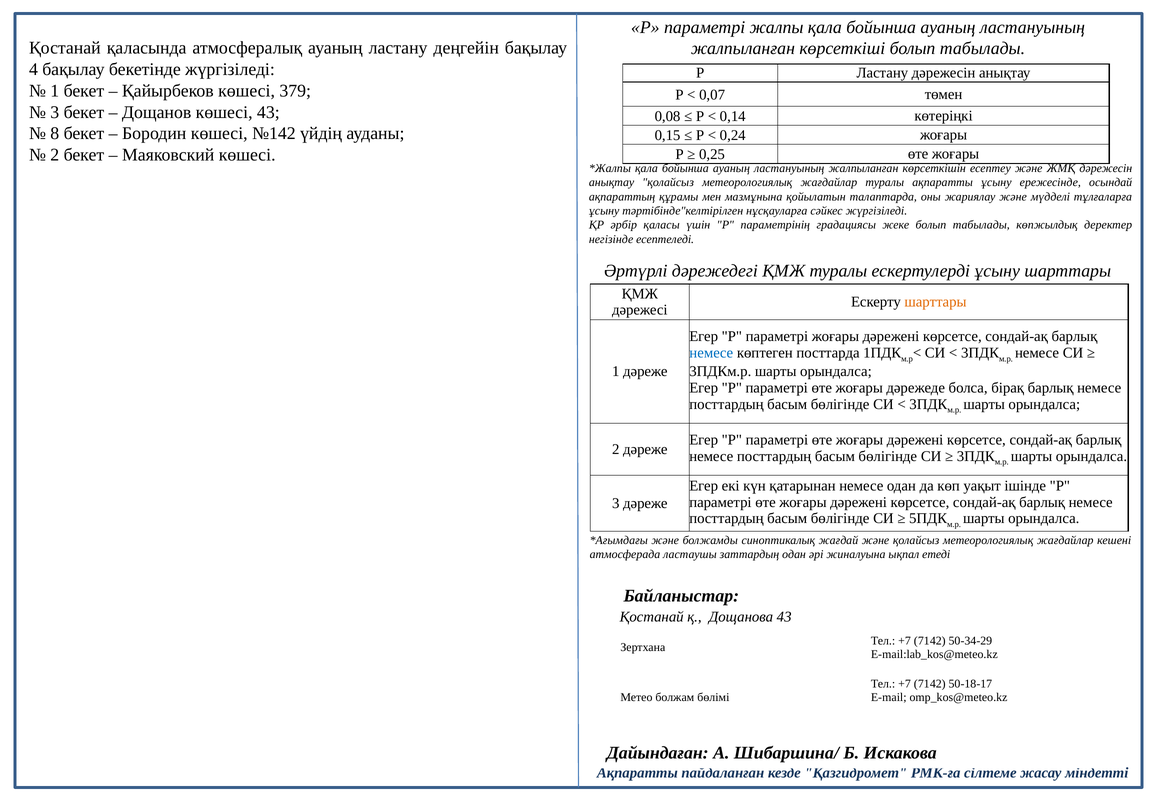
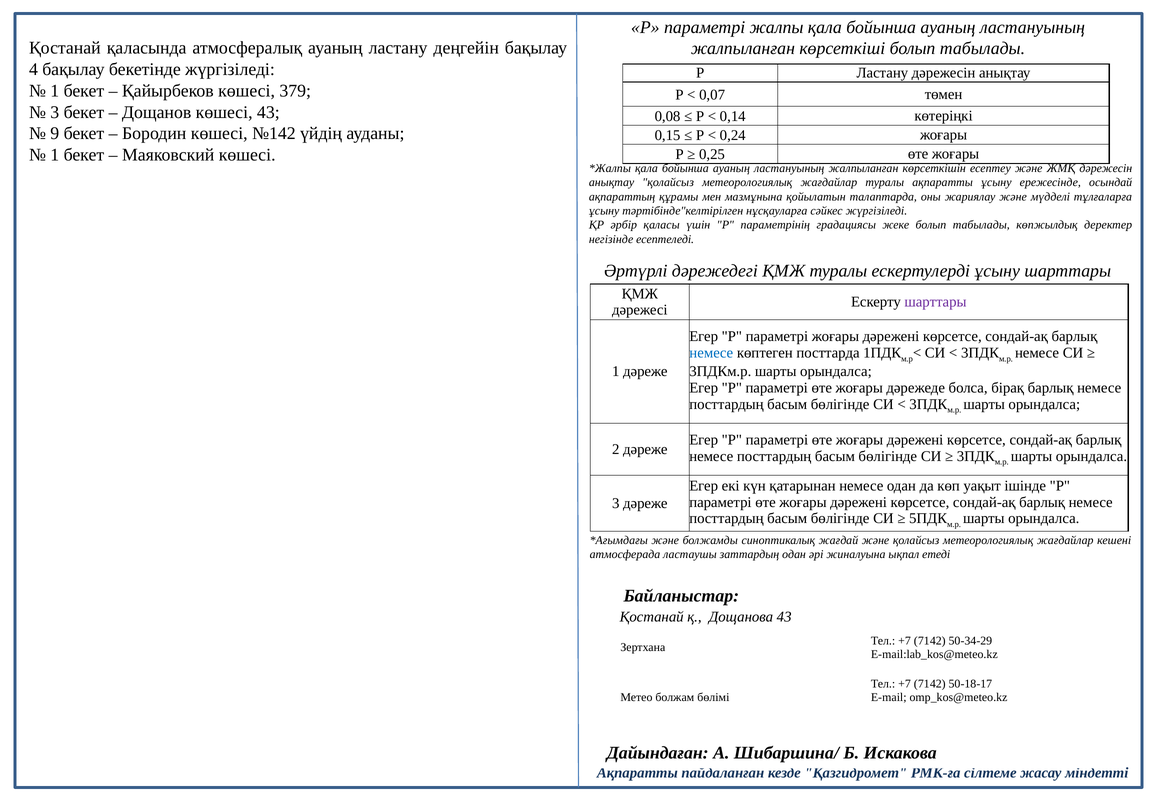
8: 8 -> 9
2 at (55, 155): 2 -> 1
шарттары at (935, 302) colour: orange -> purple
